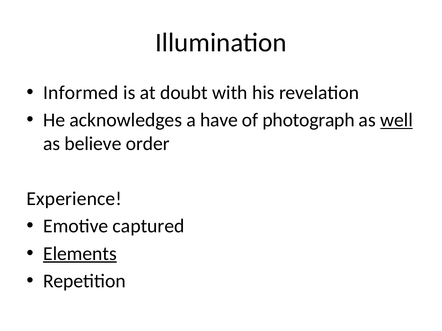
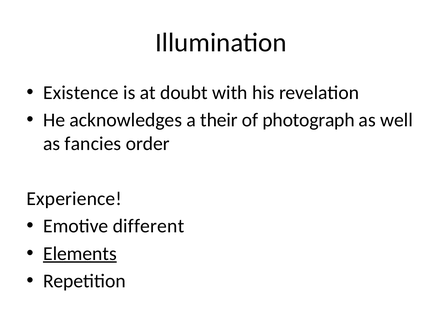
Informed: Informed -> Existence
have: have -> their
well underline: present -> none
believe: believe -> fancies
captured: captured -> different
